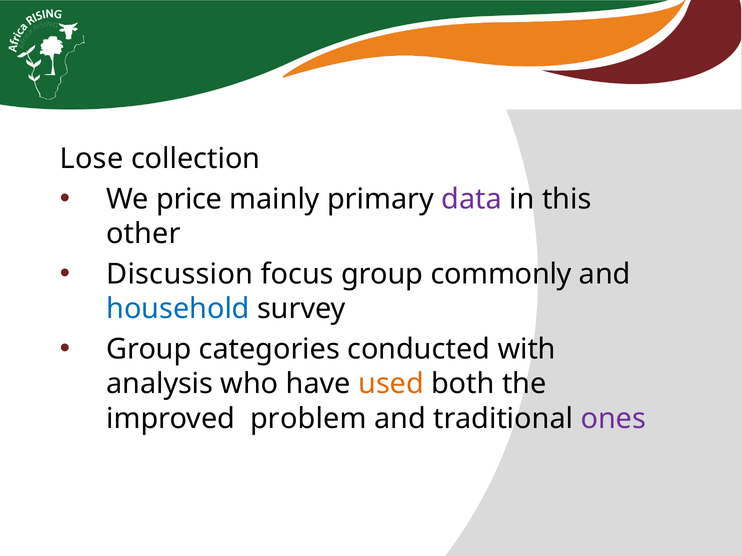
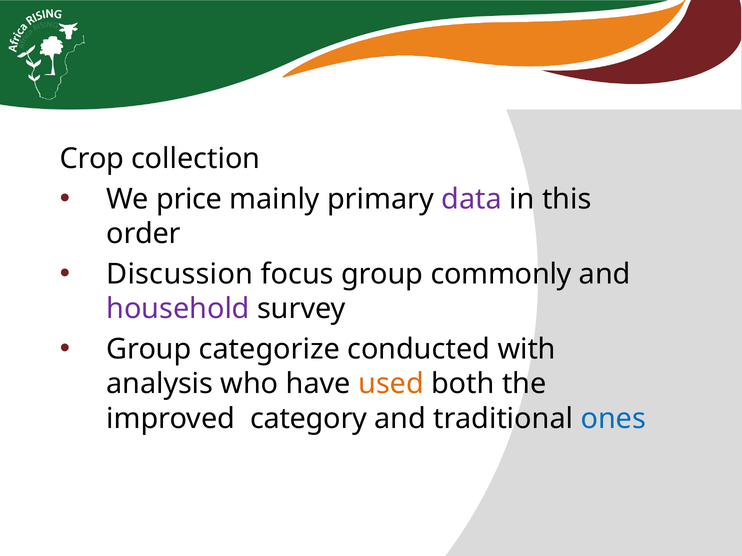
Lose: Lose -> Crop
other: other -> order
household colour: blue -> purple
categories: categories -> categorize
problem: problem -> category
ones colour: purple -> blue
